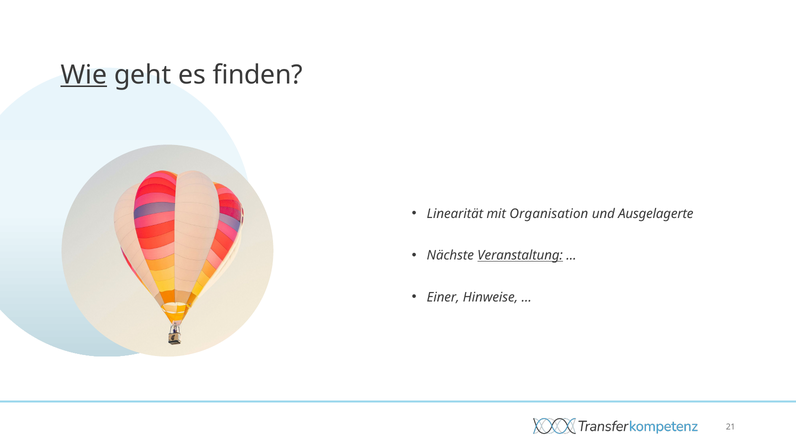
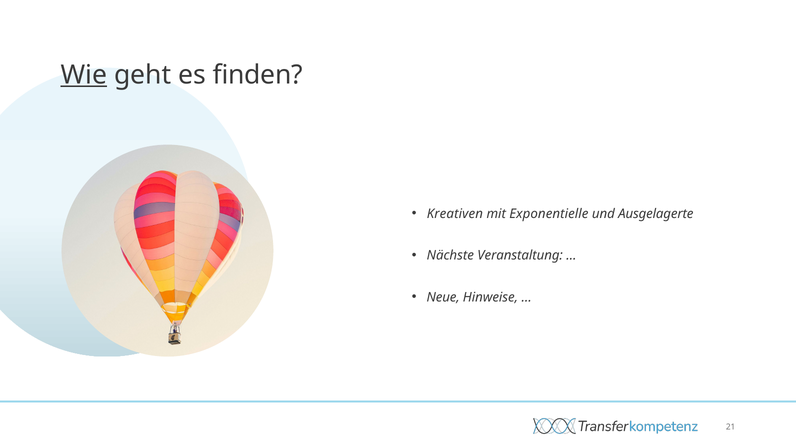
Linearität: Linearität -> Kreativen
Organisation: Organisation -> Exponentielle
Veranstaltung underline: present -> none
Einer: Einer -> Neue
